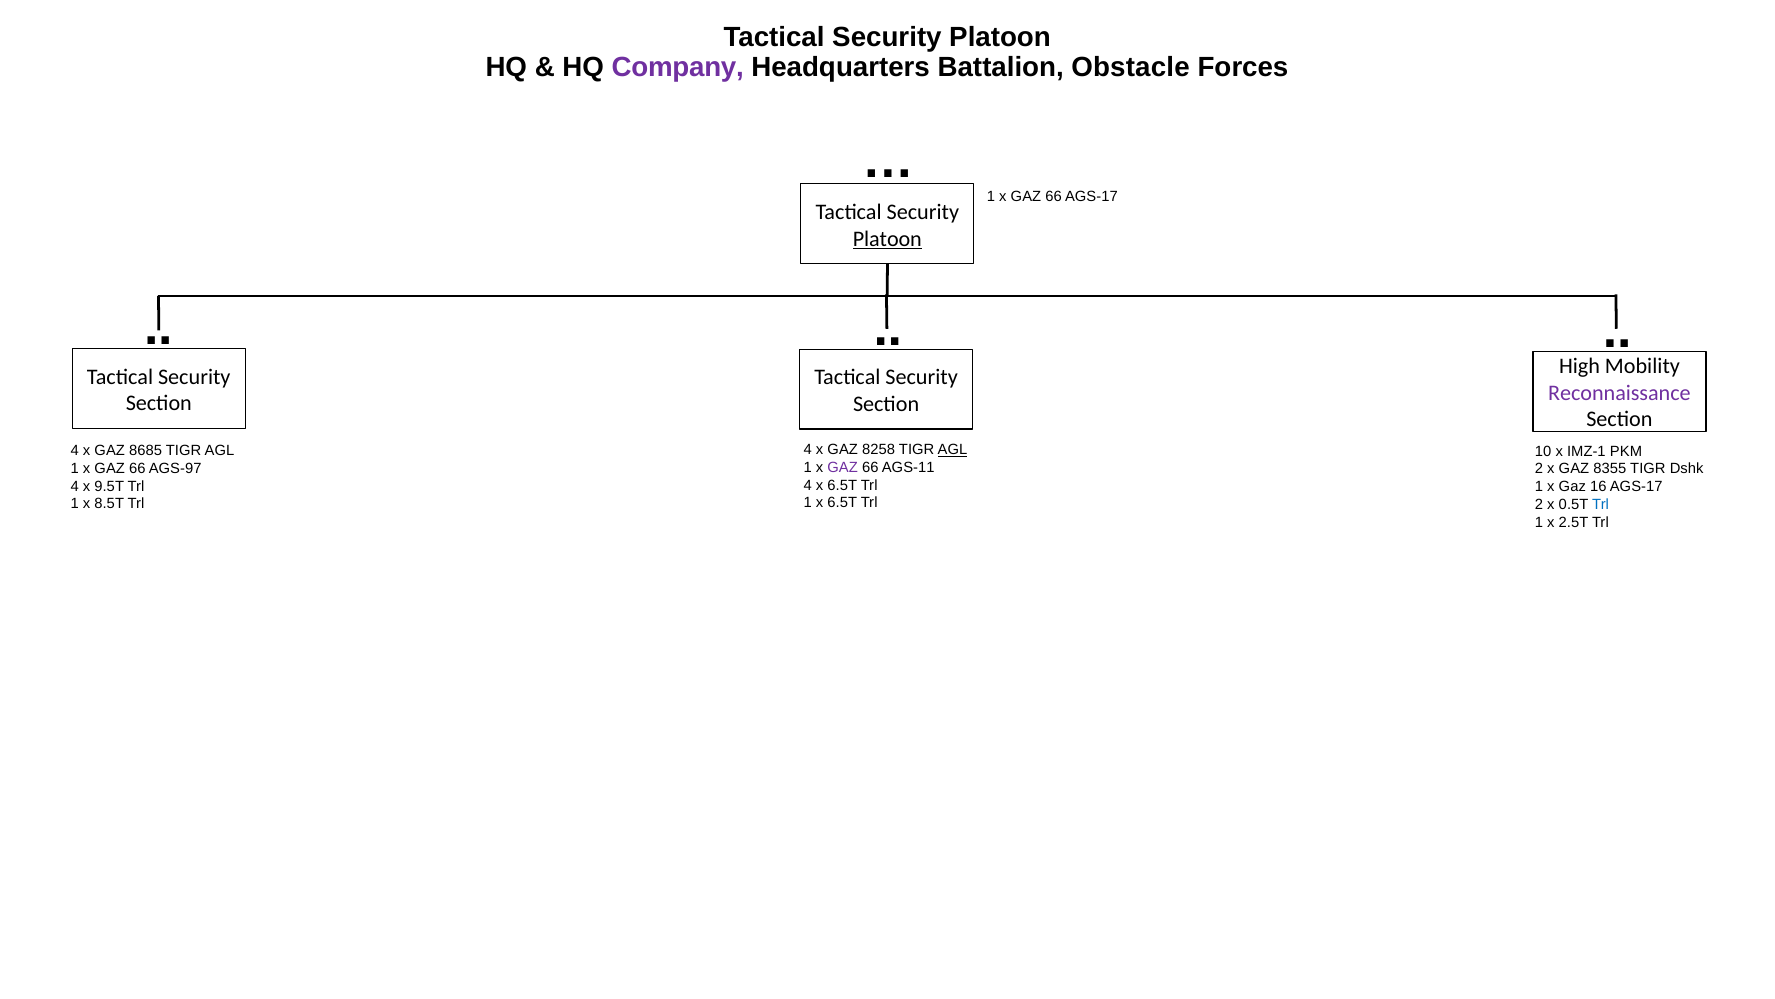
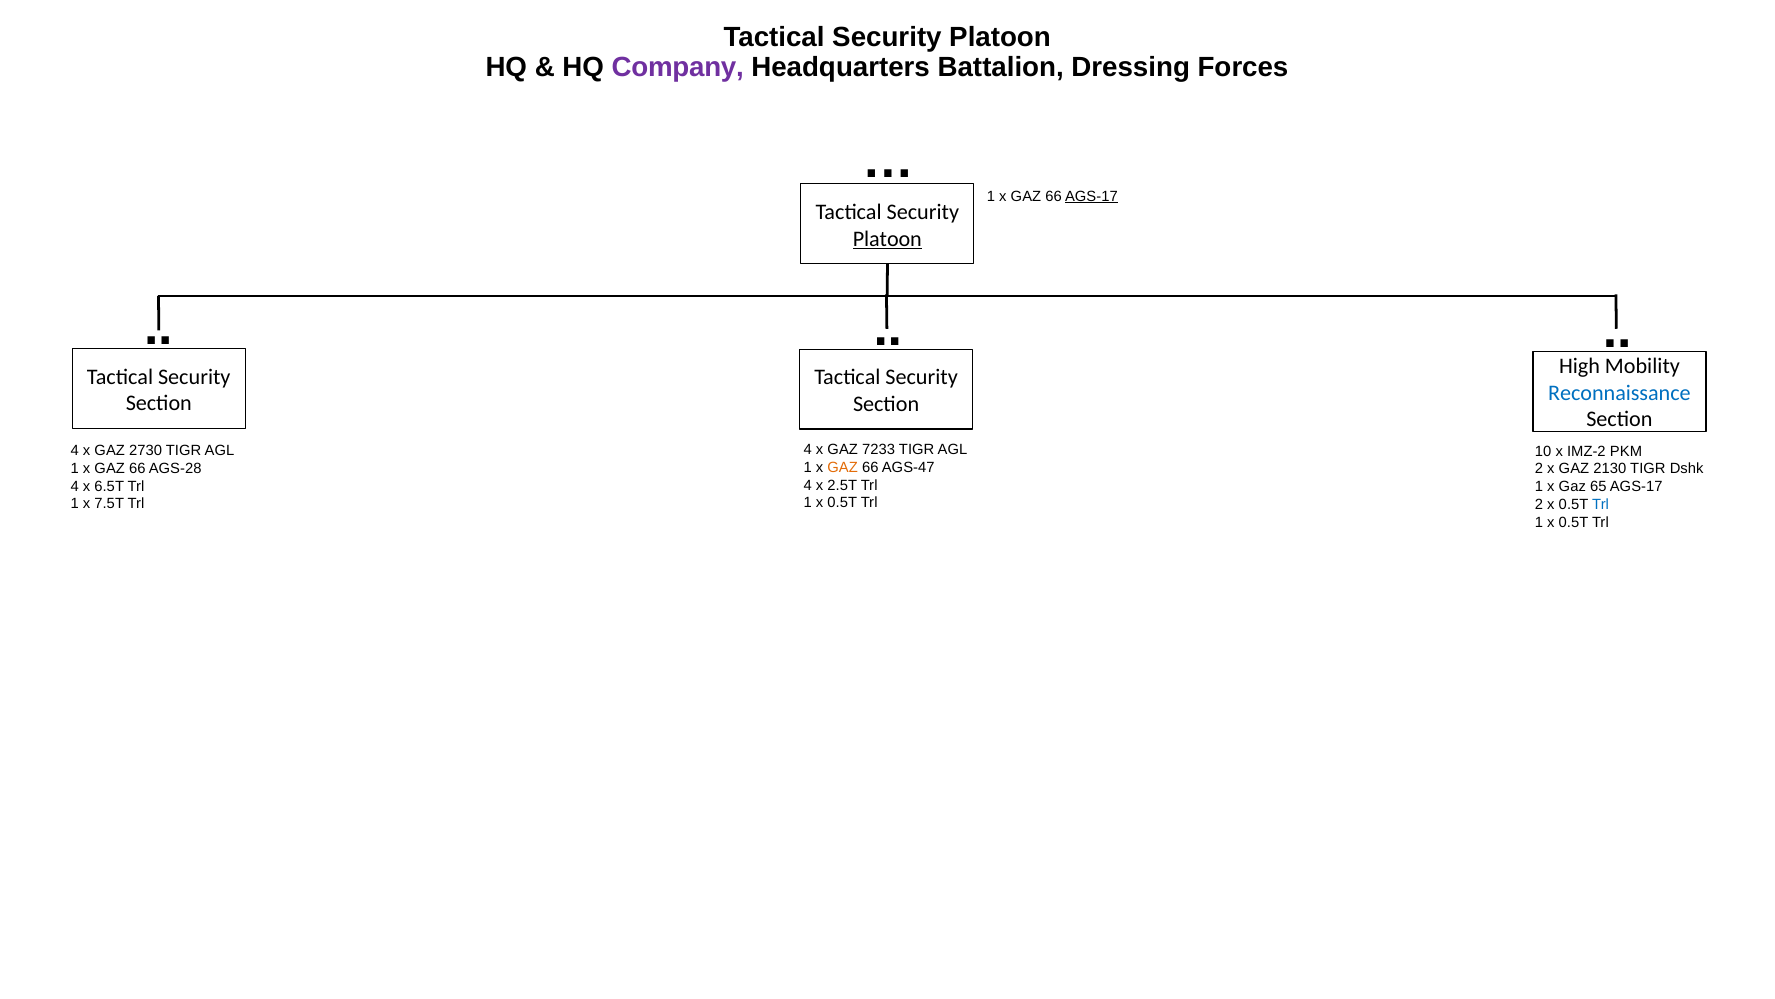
Obstacle: Obstacle -> Dressing
AGS-17 at (1091, 196) underline: none -> present
Reconnaissance colour: purple -> blue
8258: 8258 -> 7233
AGL at (952, 450) underline: present -> none
8685: 8685 -> 2730
IMZ-1: IMZ-1 -> IMZ-2
GAZ at (843, 467) colour: purple -> orange
AGS-11: AGS-11 -> AGS-47
AGS-97: AGS-97 -> AGS-28
8355: 8355 -> 2130
4 x 6.5T: 6.5T -> 2.5T
9.5T: 9.5T -> 6.5T
16: 16 -> 65
6.5T at (842, 503): 6.5T -> 0.5T
8.5T: 8.5T -> 7.5T
2.5T at (1574, 522): 2.5T -> 0.5T
